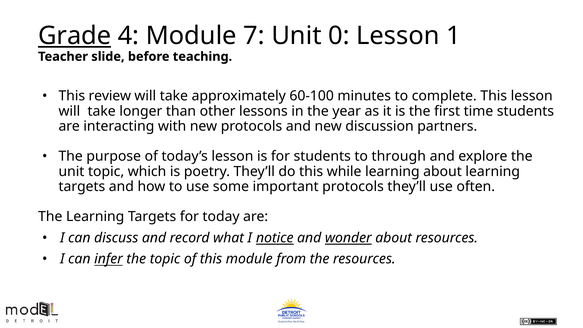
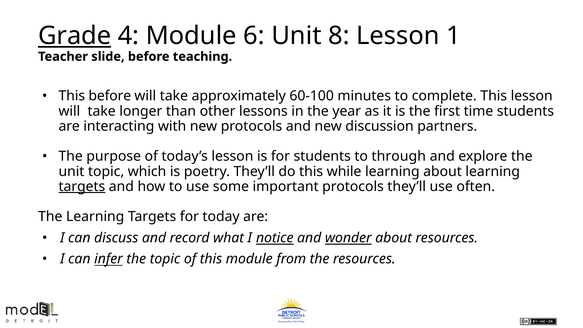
7: 7 -> 6
0: 0 -> 8
This review: review -> before
targets at (82, 186) underline: none -> present
